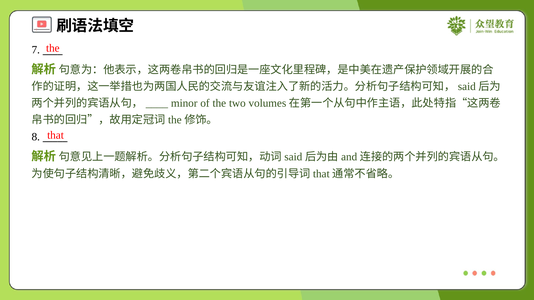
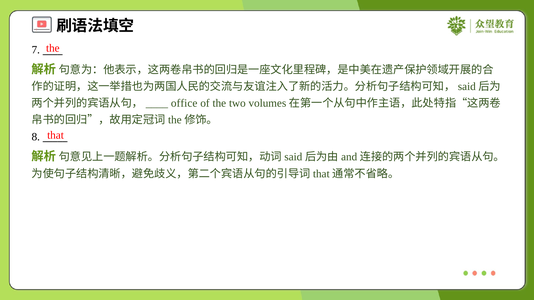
minor: minor -> office
